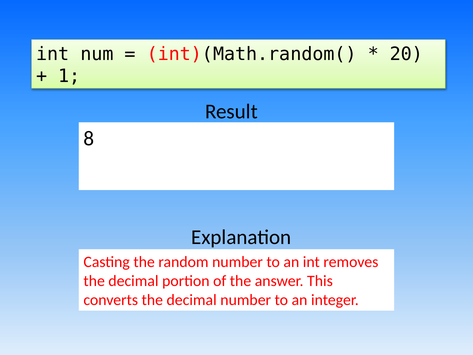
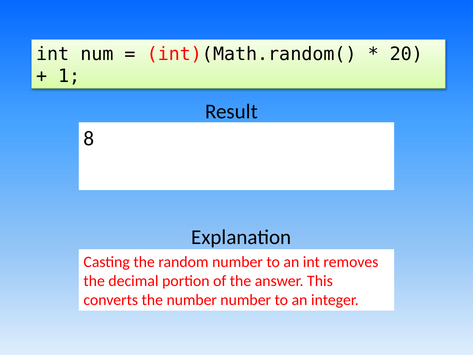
converts the decimal: decimal -> number
